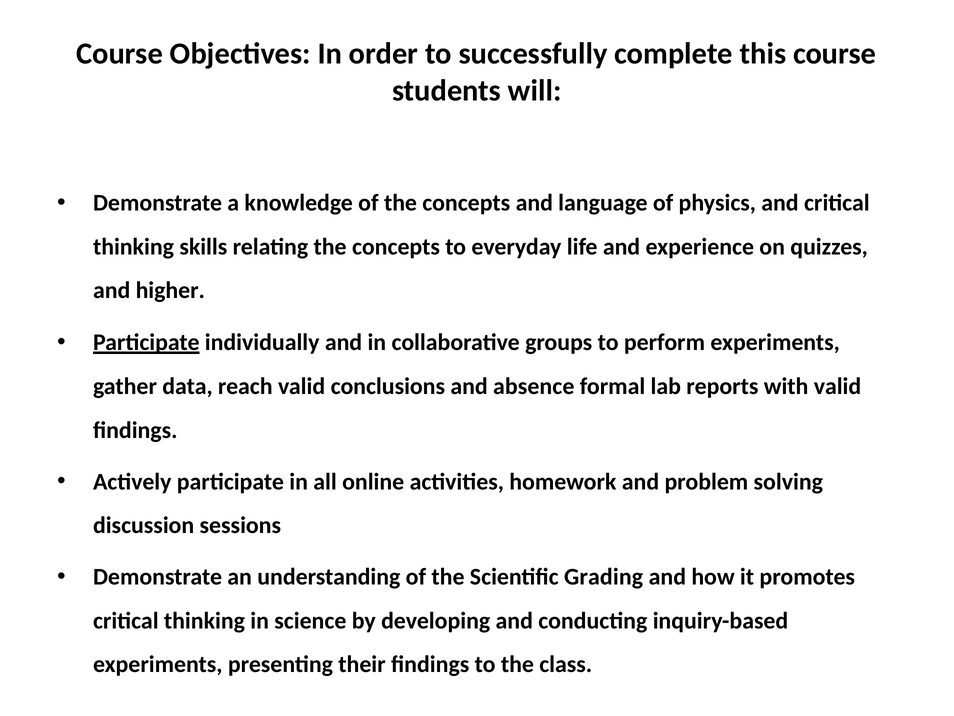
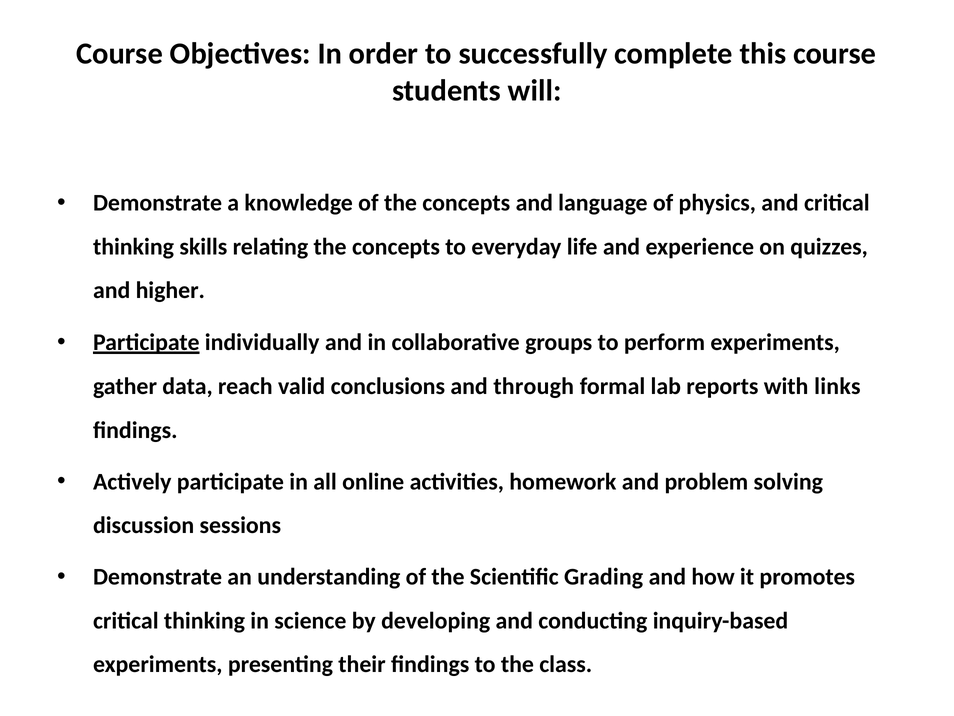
absence: absence -> through
with valid: valid -> links
